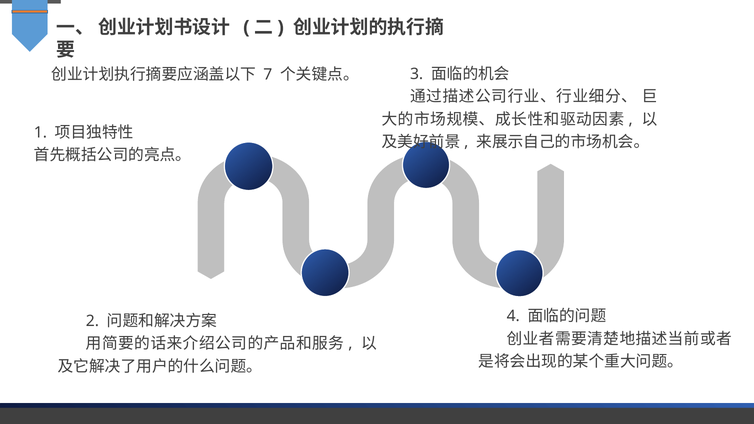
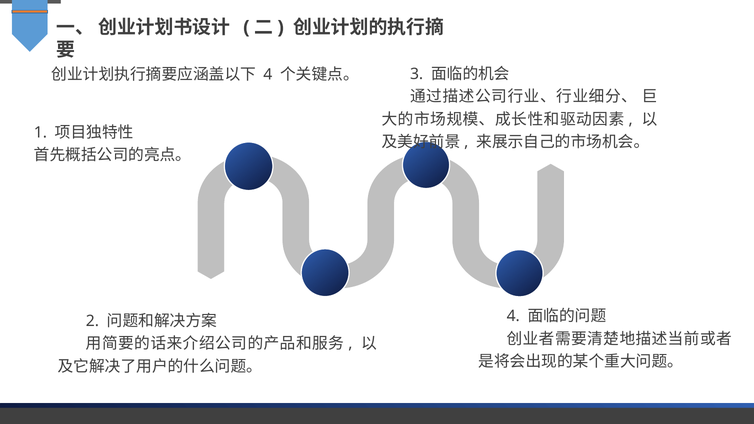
7 at (268, 75): 7 -> 4
